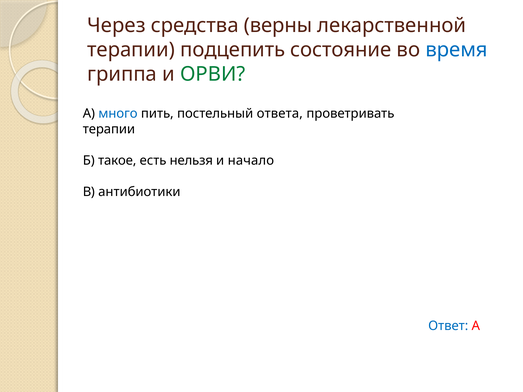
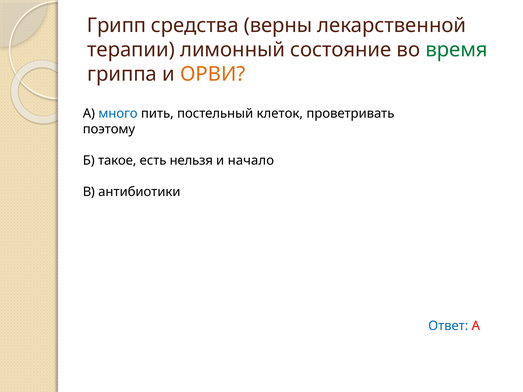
Через: Через -> Грипп
подцепить: подцепить -> лимонный
время colour: blue -> green
ОРВИ colour: green -> orange
ответа: ответа -> клеток
терапии at (109, 129): терапии -> поэтому
